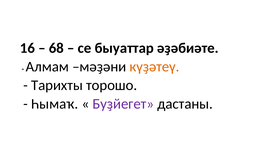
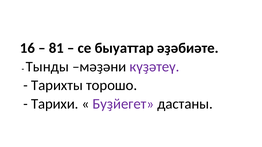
68: 68 -> 81
Алмам: Алмам -> Тынды
күҙәтеү colour: orange -> purple
Һымаҡ: Һымаҡ -> Тарихи
